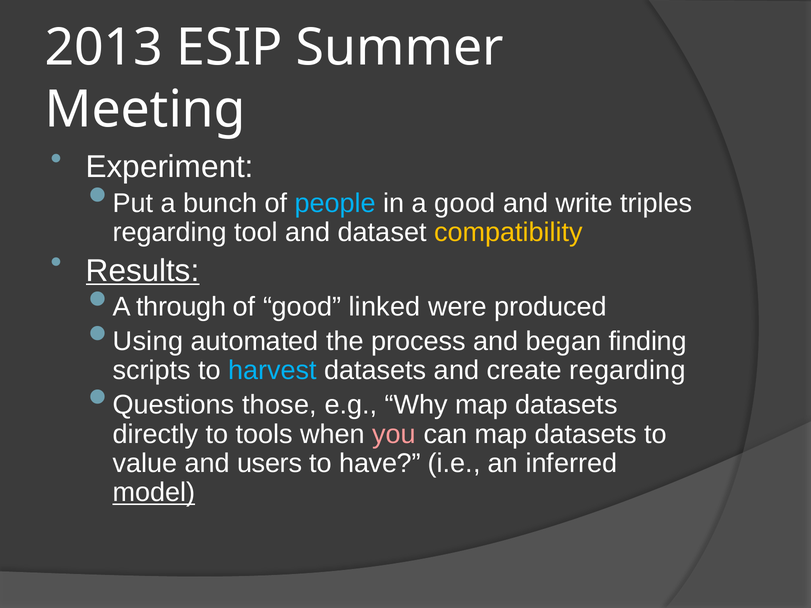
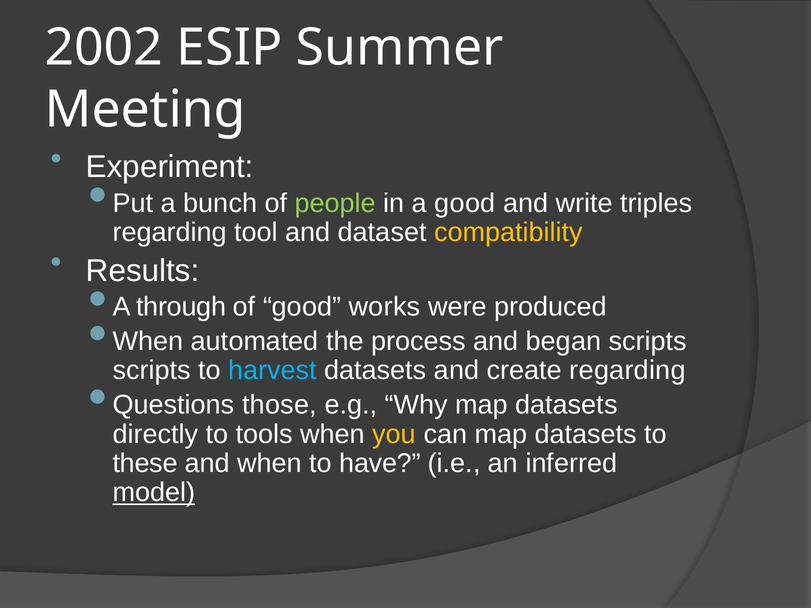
2013: 2013 -> 2002
people colour: light blue -> light green
Results underline: present -> none
linked: linked -> works
Using at (148, 341): Using -> When
began finding: finding -> scripts
you colour: pink -> yellow
value: value -> these
and users: users -> when
